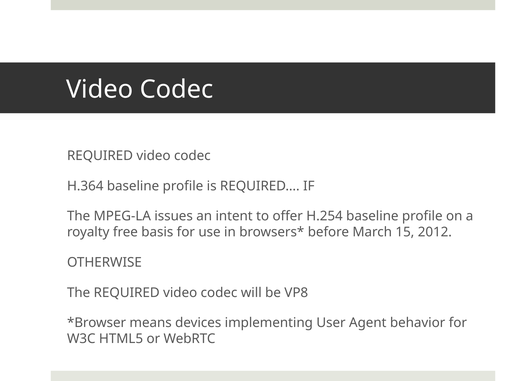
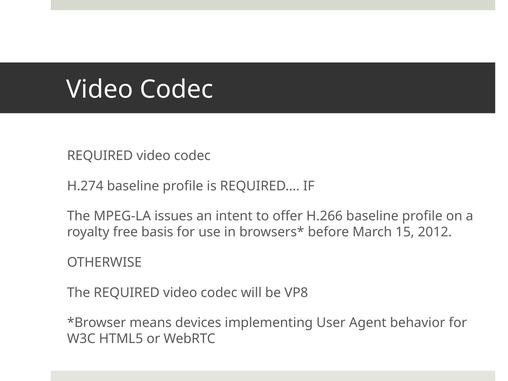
H.364: H.364 -> H.274
H.254: H.254 -> H.266
